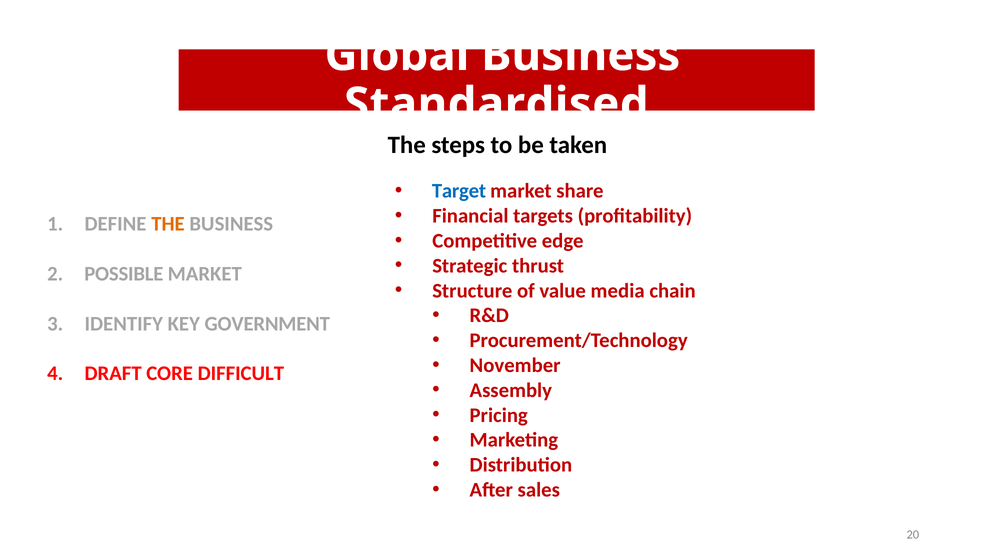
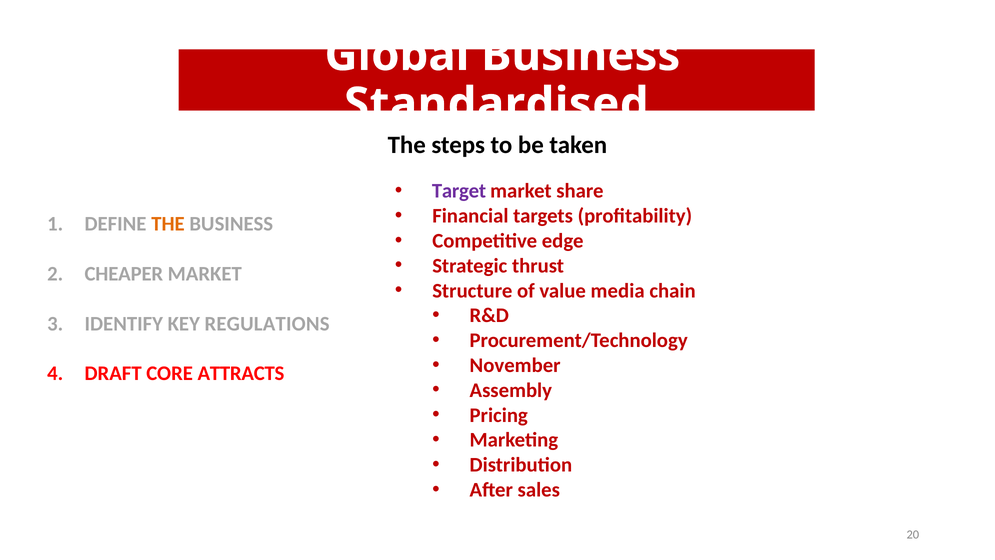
Target colour: blue -> purple
POSSIBLE: POSSIBLE -> CHEAPER
GOVERNMENT: GOVERNMENT -> REGULATIONS
DIFFICULT: DIFFICULT -> ATTRACTS
